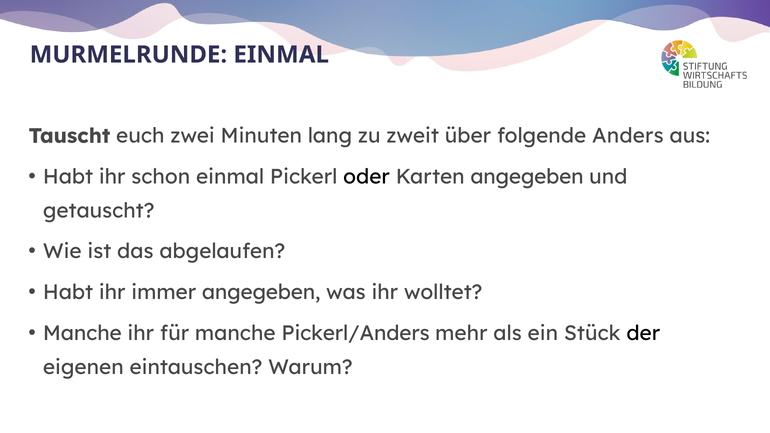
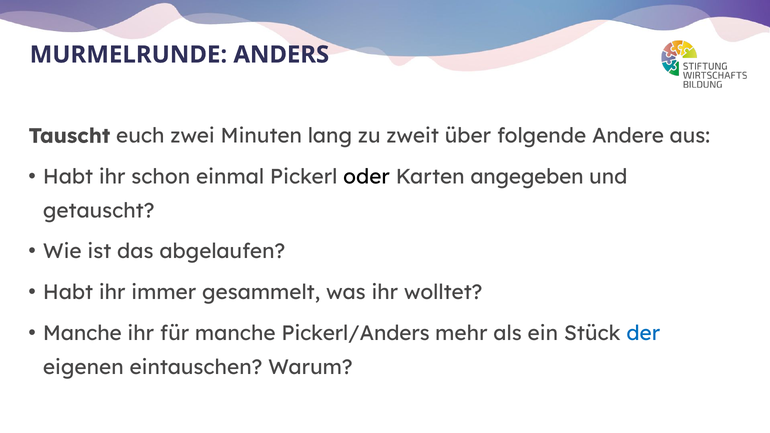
MURMELRUNDE EINMAL: EINMAL -> ANDERS
Anders: Anders -> Andere
immer angegeben: angegeben -> gesammelt
der colour: black -> blue
